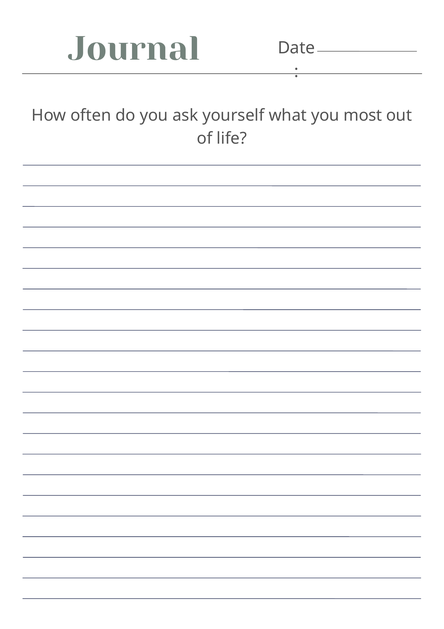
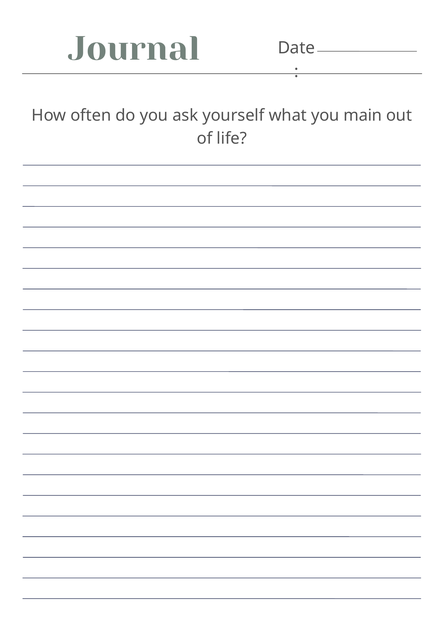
most: most -> main
